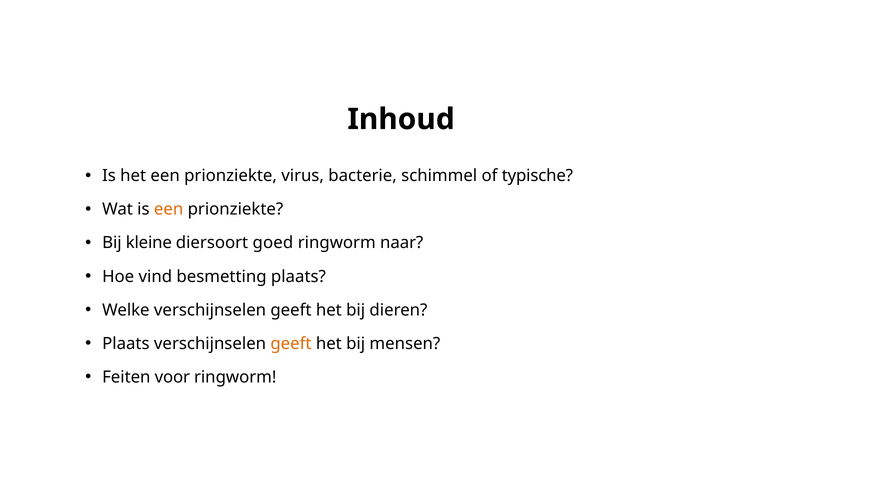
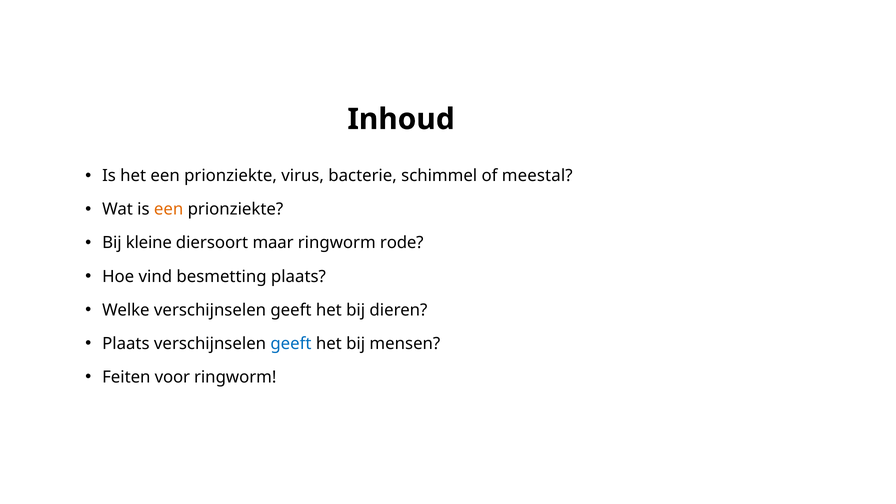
typische: typische -> meestal
goed: goed -> maar
naar: naar -> rode
geeft at (291, 343) colour: orange -> blue
